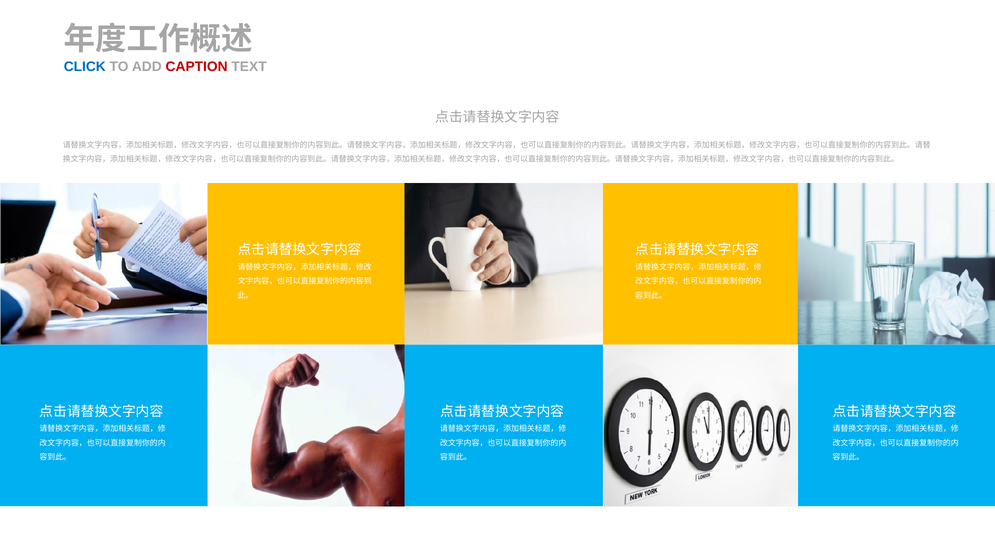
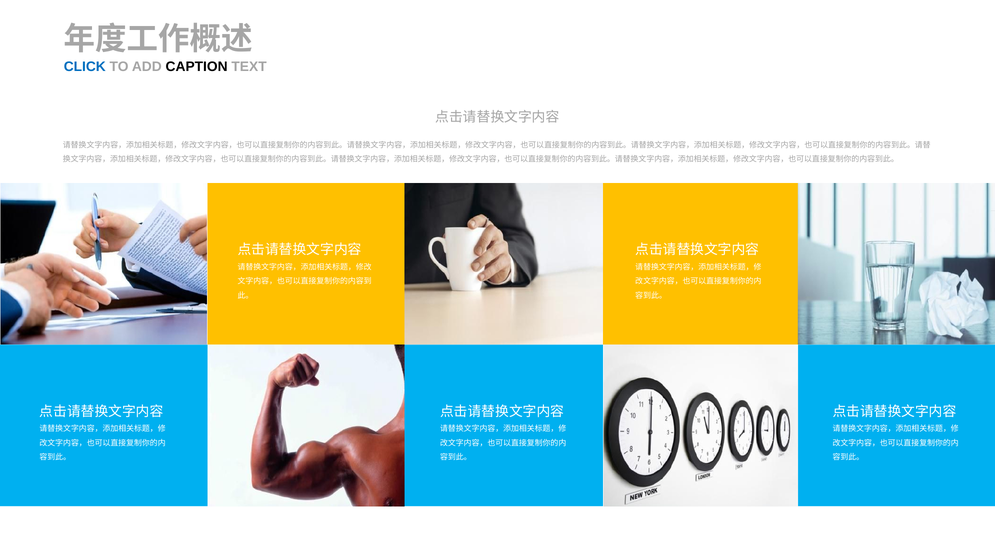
CAPTION colour: red -> black
